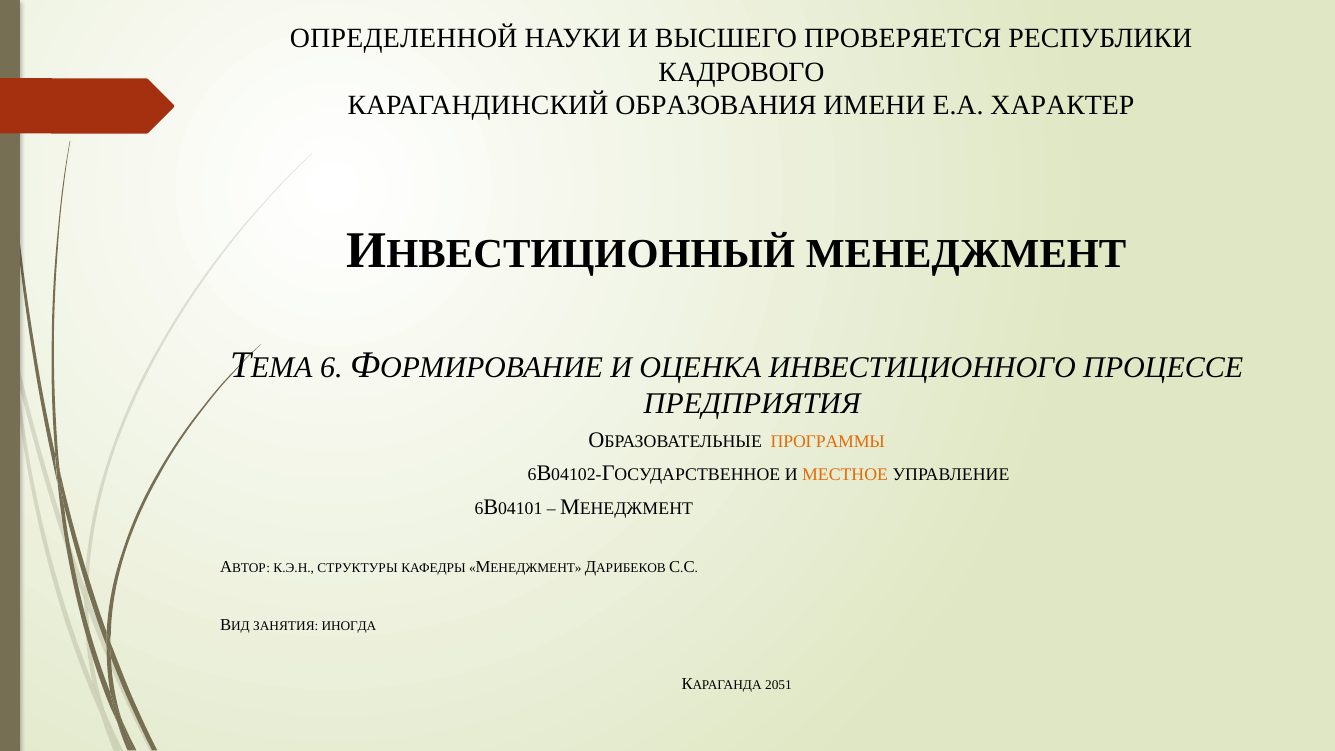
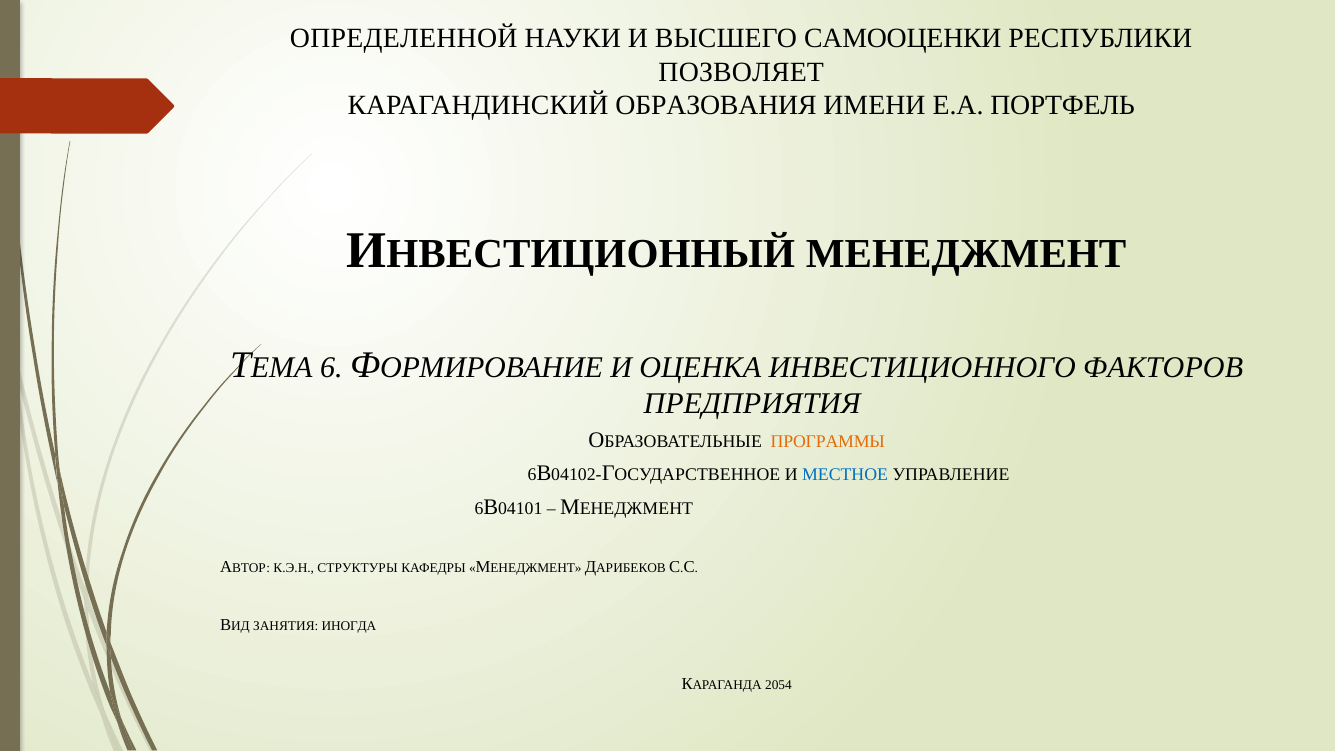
ПРОВЕРЯЕТСЯ: ПРОВЕРЯЕТСЯ -> САМООЦЕНКИ
КАДРОВОГО: КАДРОВОГО -> ПОЗВОЛЯЕТ
ХАРАКТЕР: ХАРАКТЕР -> ПОРТФЕЛЬ
ПРОЦЕССЕ: ПРОЦЕССЕ -> ФАКТОРОВ
МЕСТНОЕ colour: orange -> blue
2051: 2051 -> 2054
